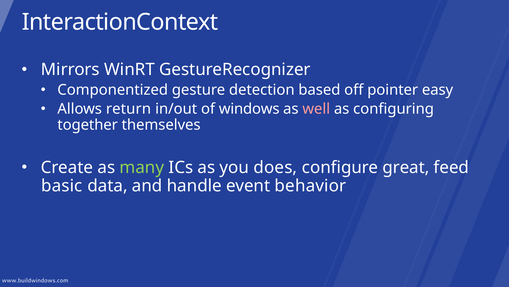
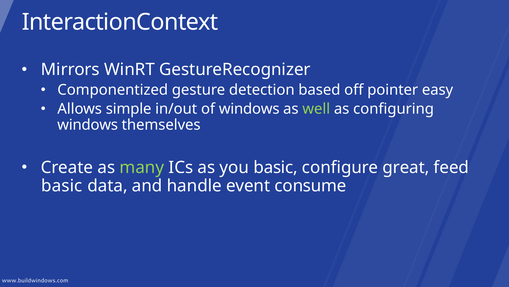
return: return -> simple
well colour: pink -> light green
together at (88, 125): together -> windows
you does: does -> basic
behavior: behavior -> consume
